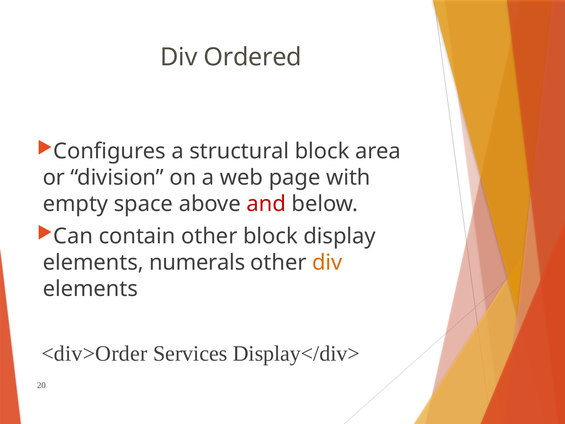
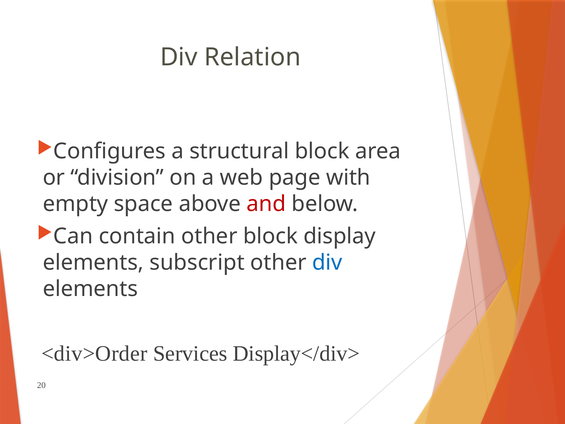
Ordered: Ordered -> Relation
numerals: numerals -> subscript
div at (327, 262) colour: orange -> blue
